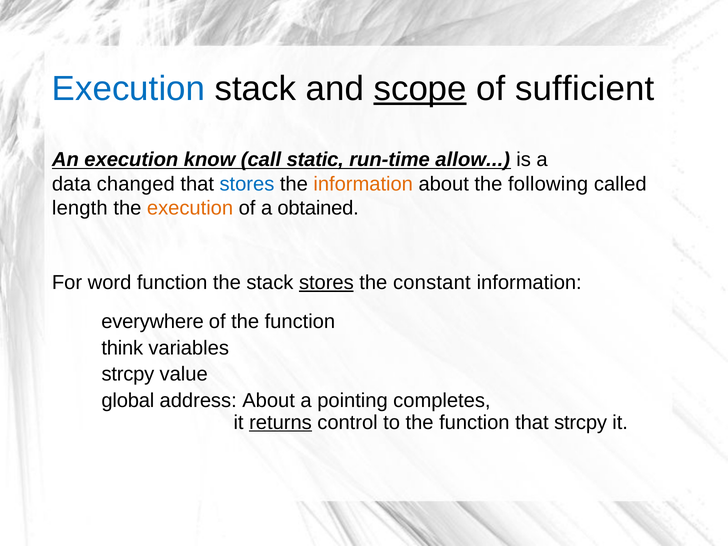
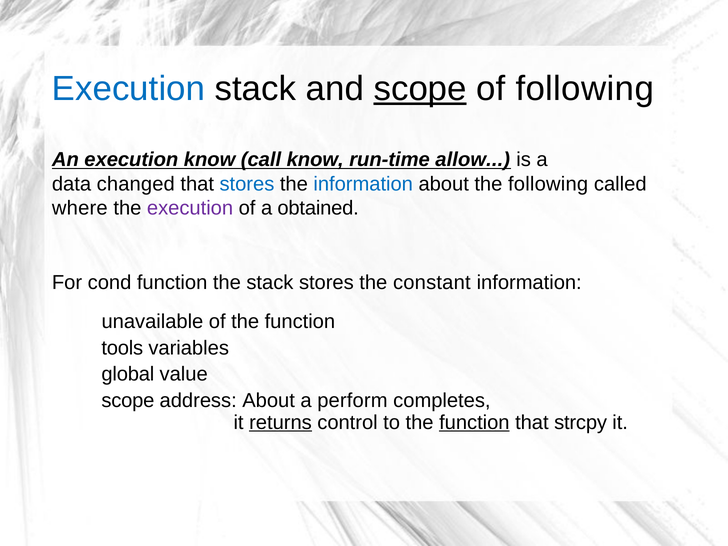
of sufficient: sufficient -> following
call static: static -> know
information at (363, 184) colour: orange -> blue
length: length -> where
execution at (190, 208) colour: orange -> purple
word: word -> cond
stores at (326, 283) underline: present -> none
everywhere: everywhere -> unavailable
think: think -> tools
strcpy at (128, 374): strcpy -> global
global at (128, 401): global -> scope
pointing: pointing -> perform
function at (474, 422) underline: none -> present
